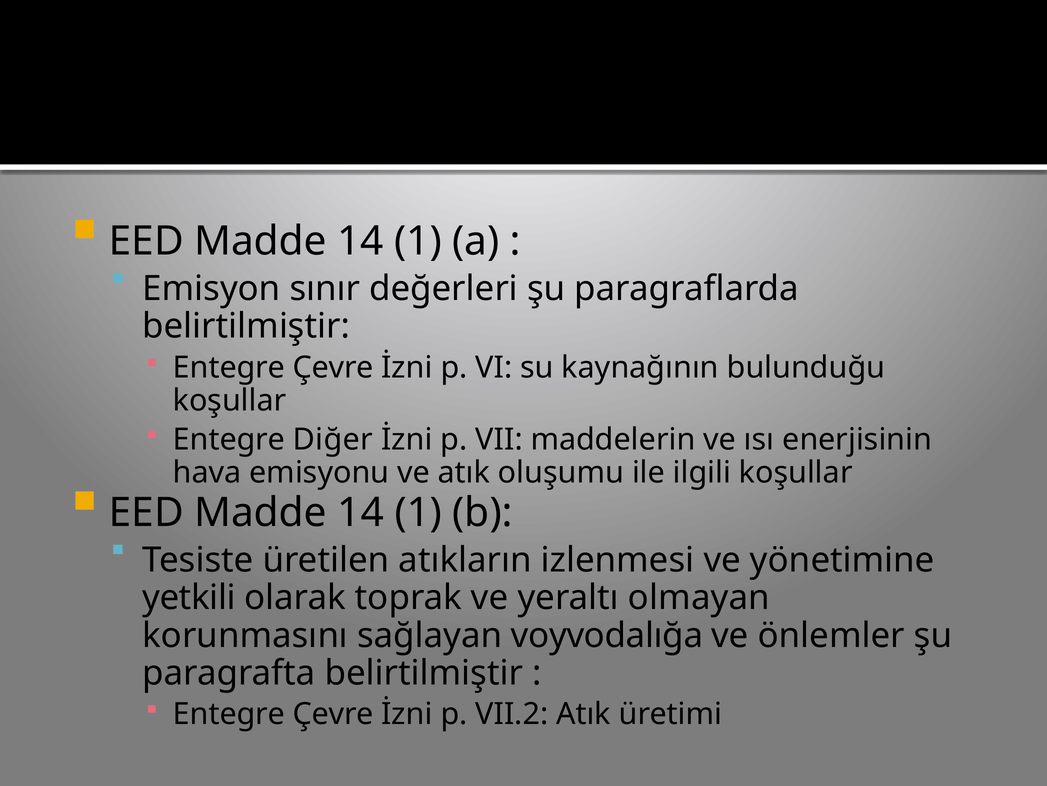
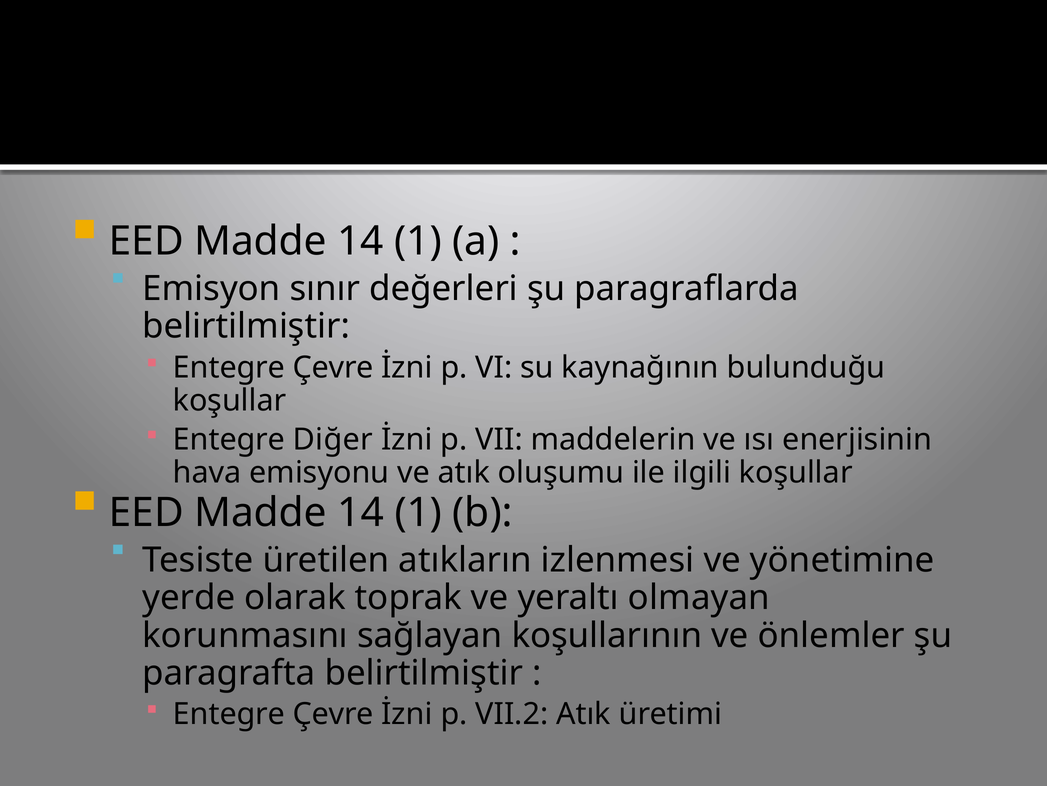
yetkili: yetkili -> yerde
voyvodalığa: voyvodalığa -> koşullarının
